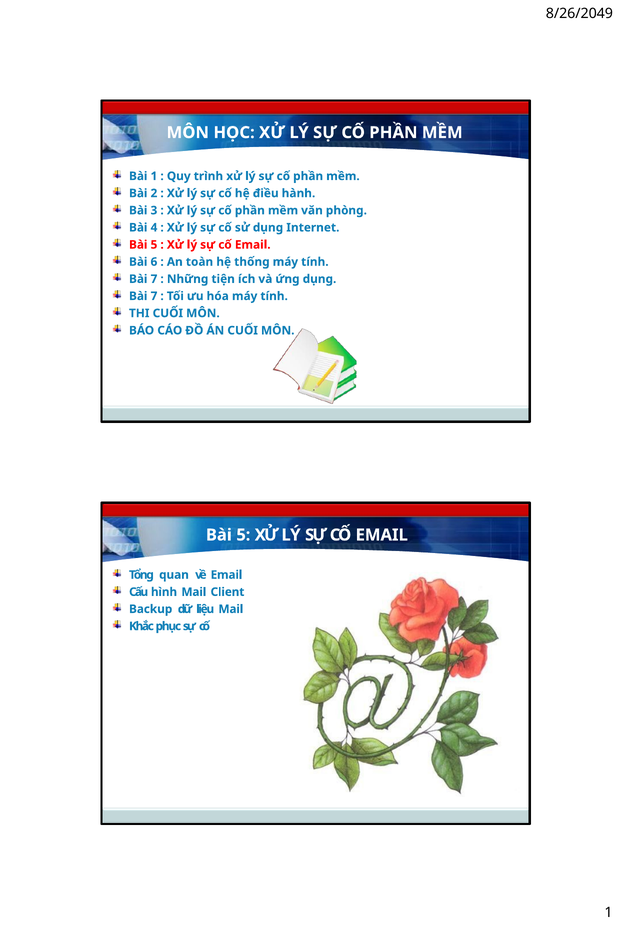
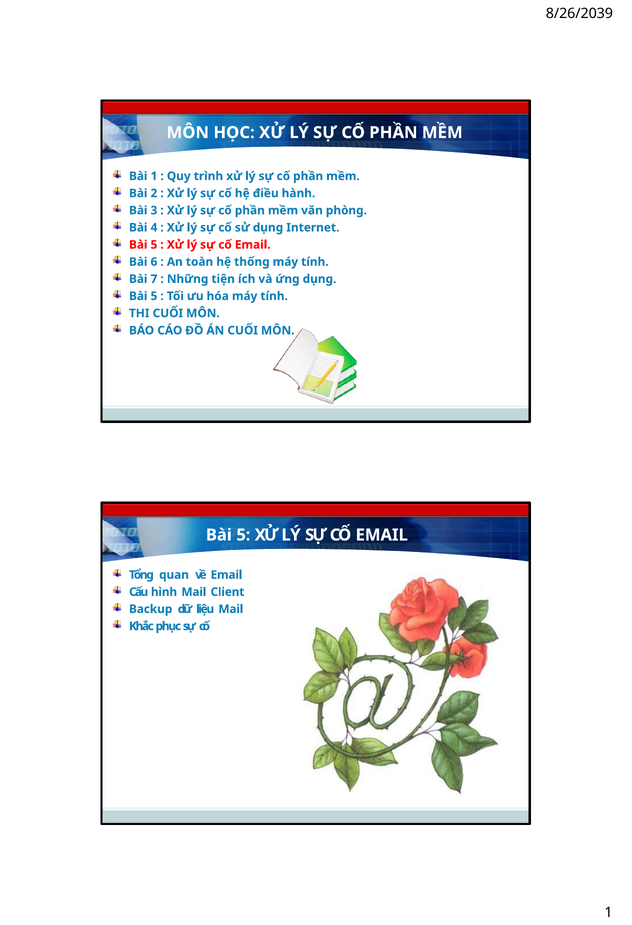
8/26/2049: 8/26/2049 -> 8/26/2039
7 at (154, 296): 7 -> 5
